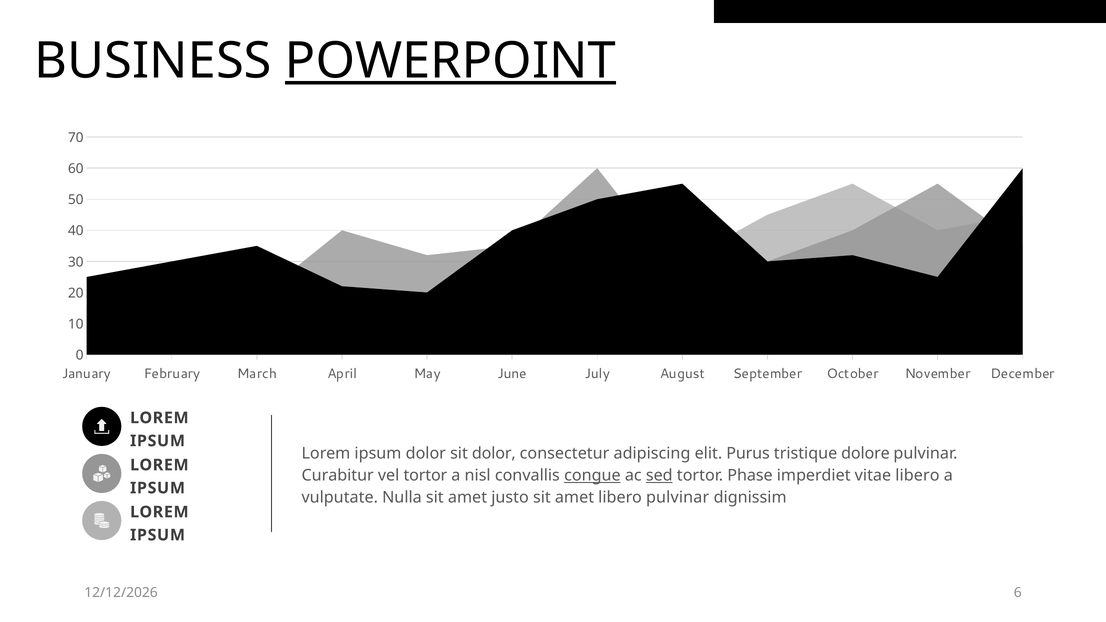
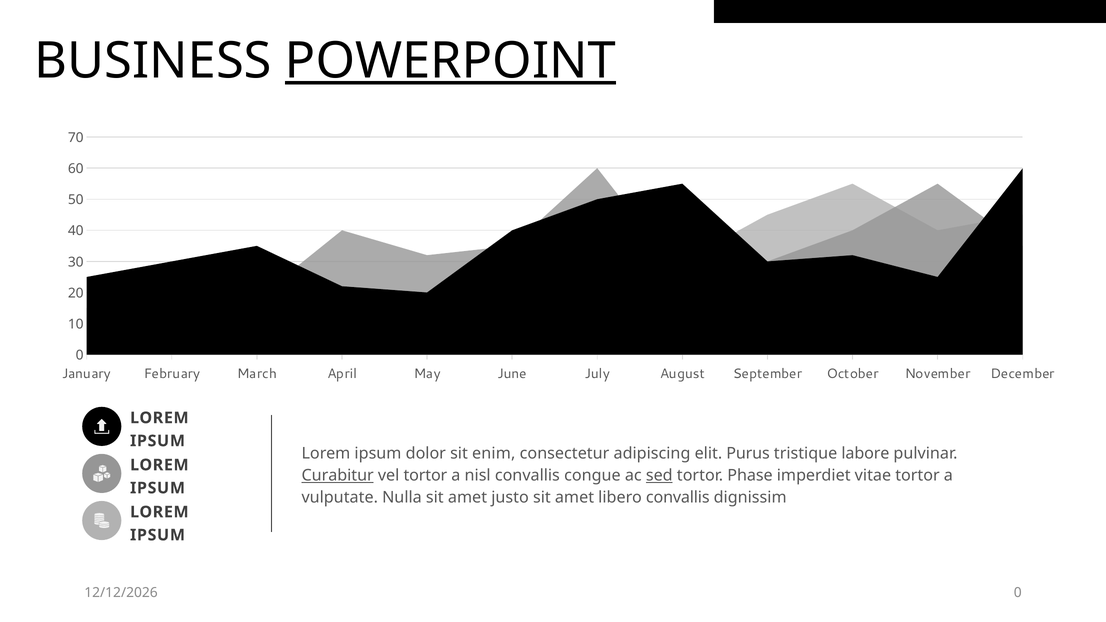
sit dolor: dolor -> enim
dolore: dolore -> labore
Curabitur underline: none -> present
congue underline: present -> none
vitae libero: libero -> tortor
libero pulvinar: pulvinar -> convallis
6 at (1018, 593): 6 -> 0
